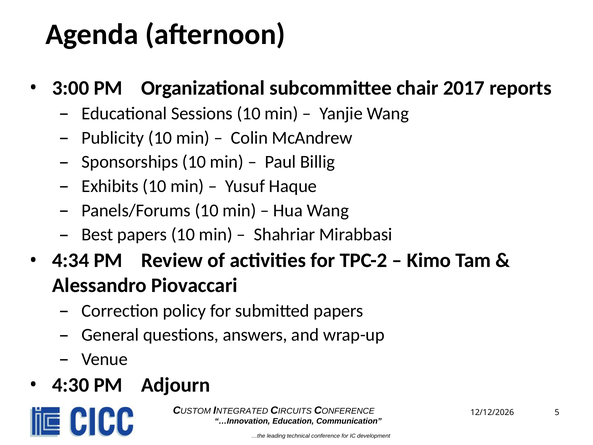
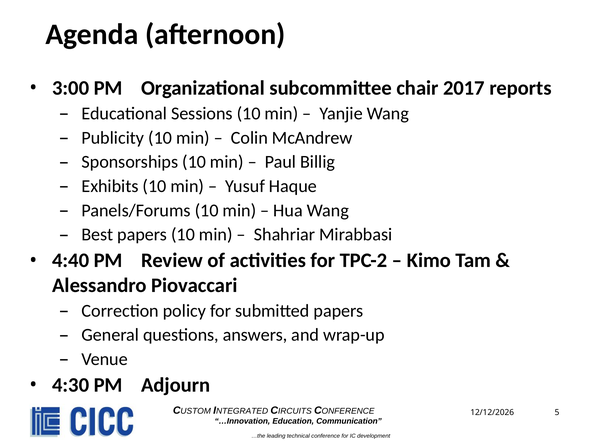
4:34: 4:34 -> 4:40
